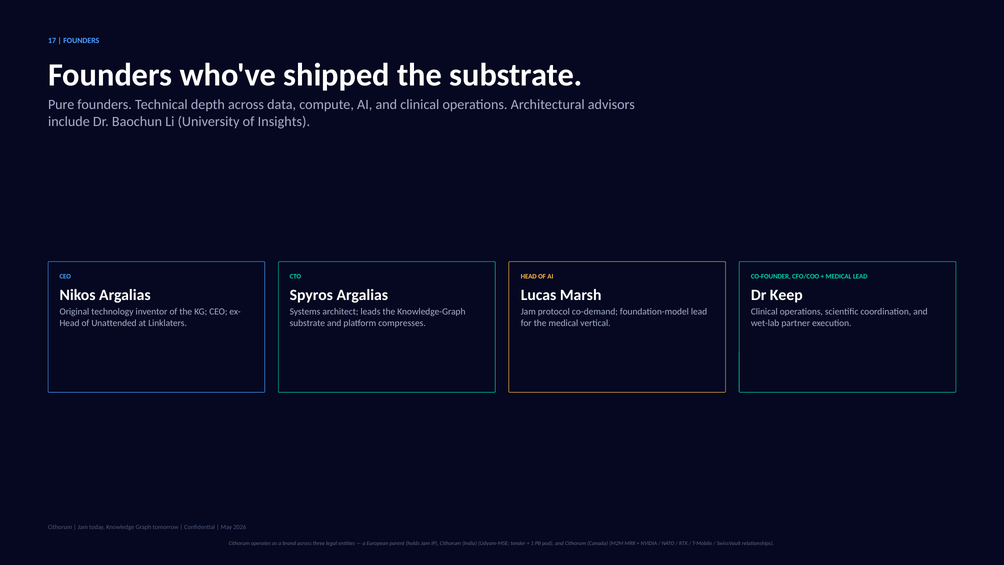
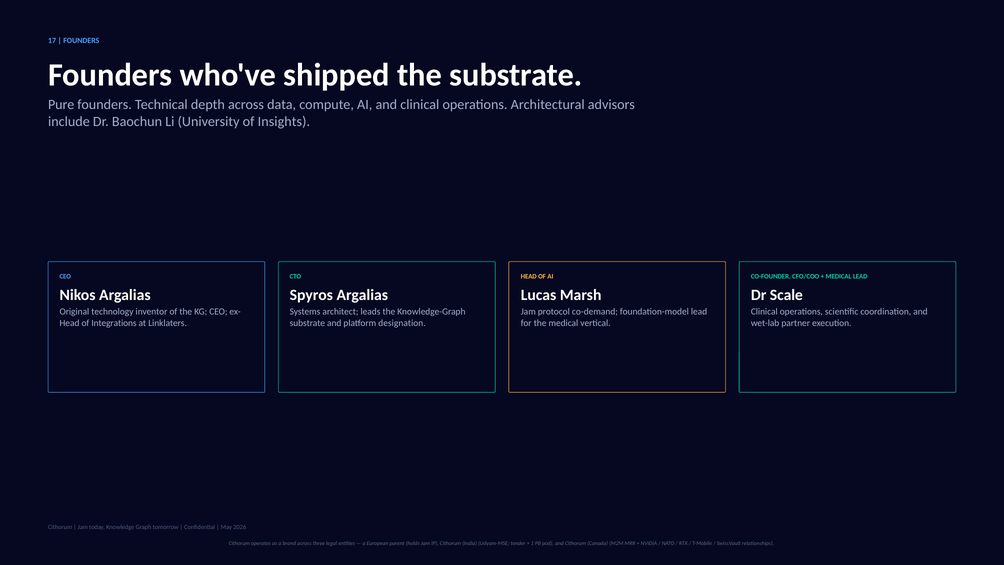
Keep: Keep -> Scale
Unattended: Unattended -> Integrations
compresses: compresses -> designation
